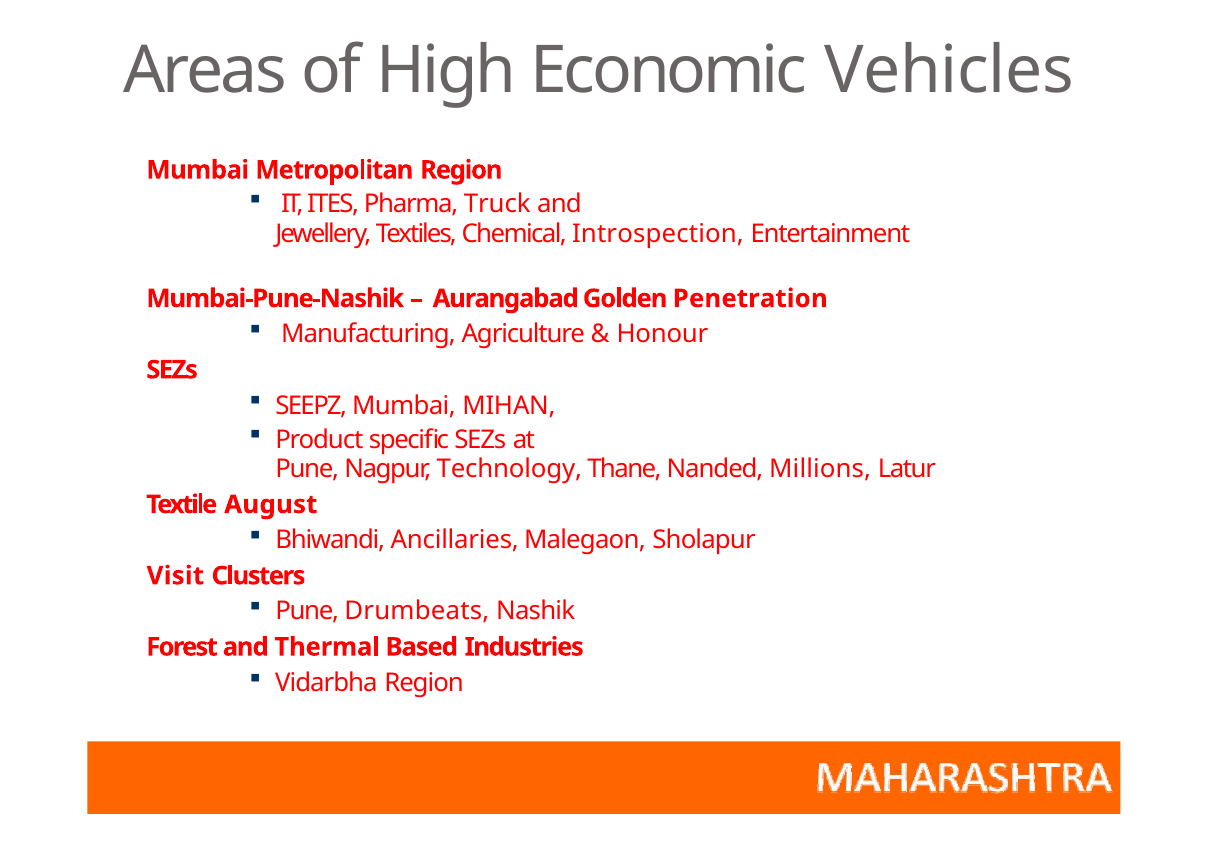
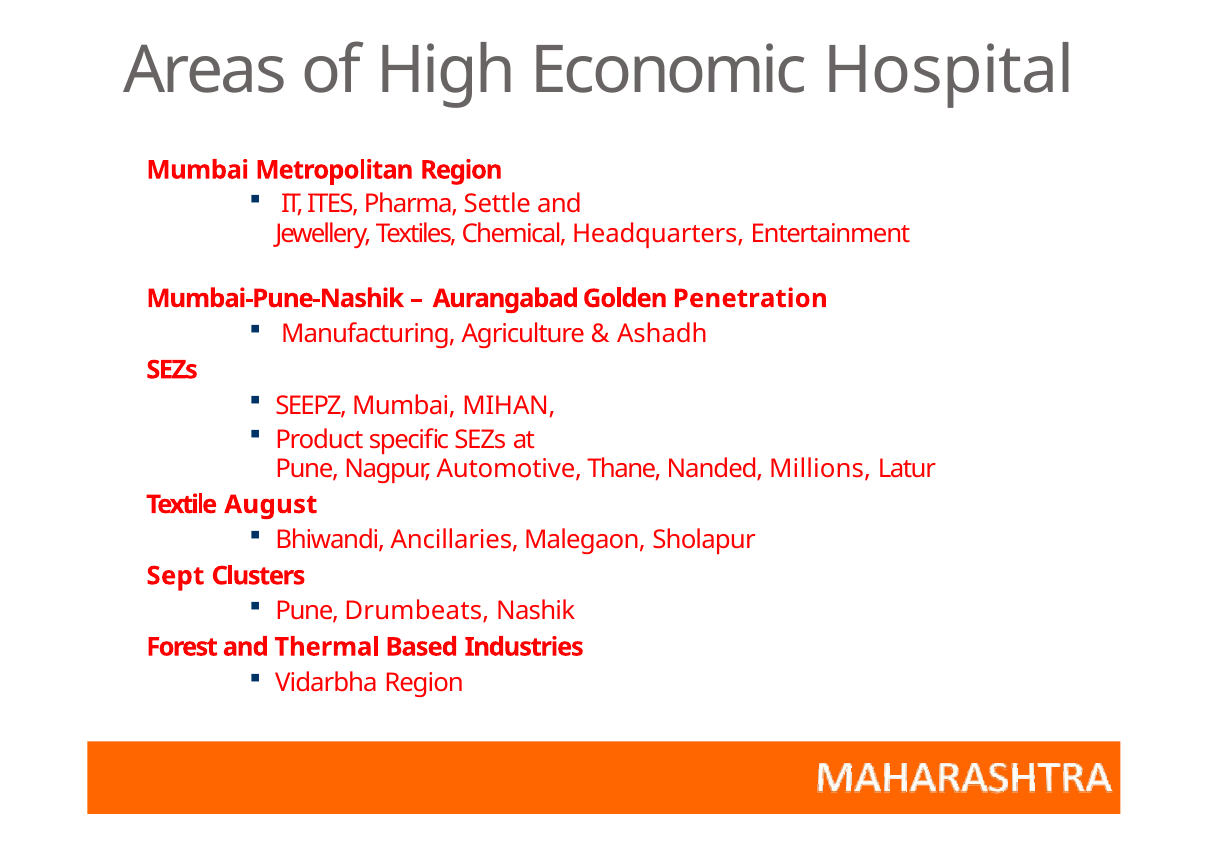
Vehicles: Vehicles -> Hospital
Truck: Truck -> Settle
Introspection: Introspection -> Headquarters
Honour: Honour -> Ashadh
Technology: Technology -> Automotive
Visit: Visit -> Sept
